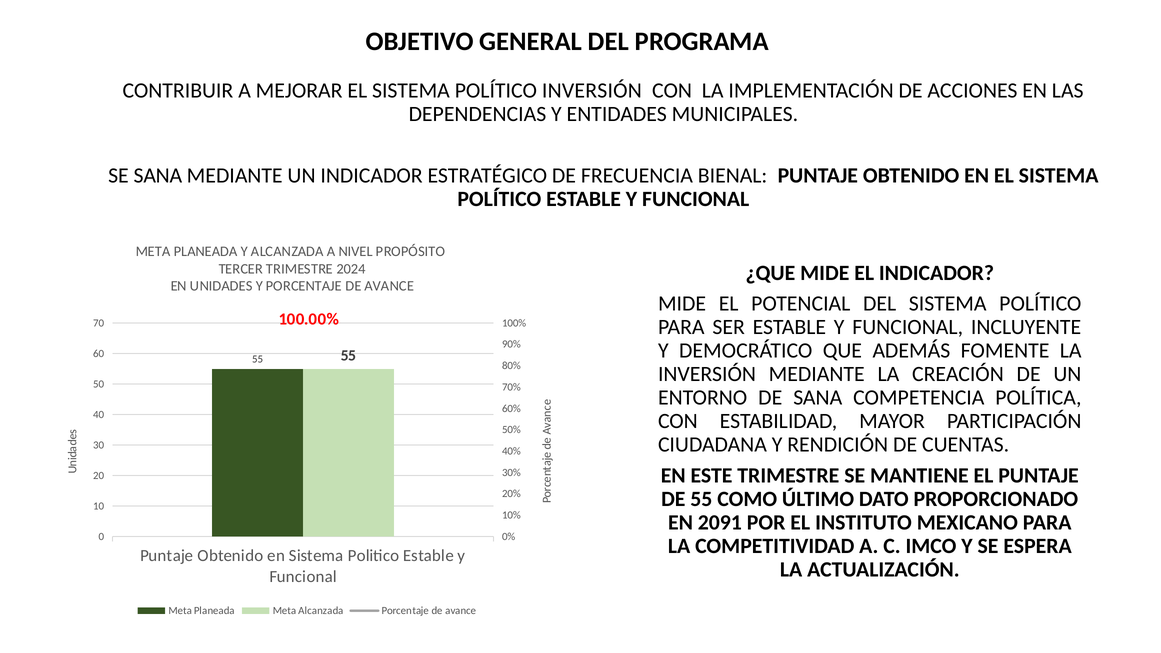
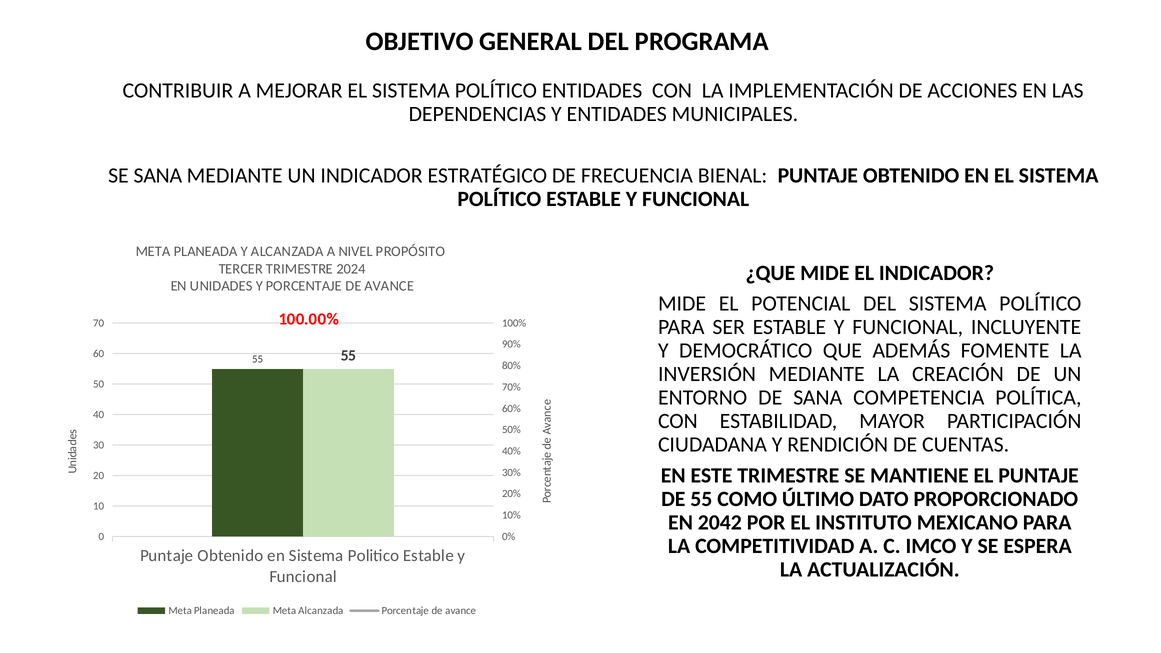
POLÍTICO INVERSIÓN: INVERSIÓN -> ENTIDADES
2091: 2091 -> 2042
